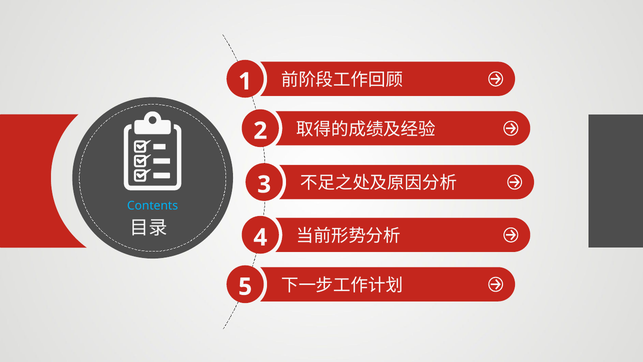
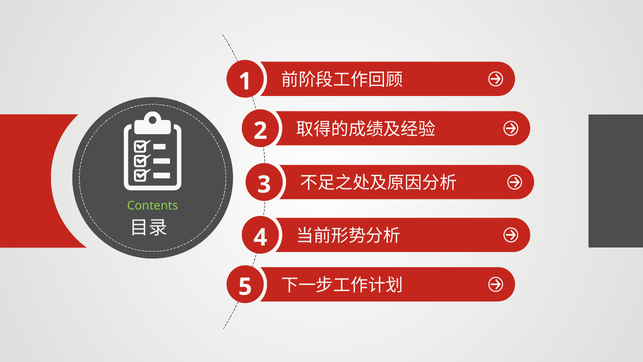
Contents colour: light blue -> light green
